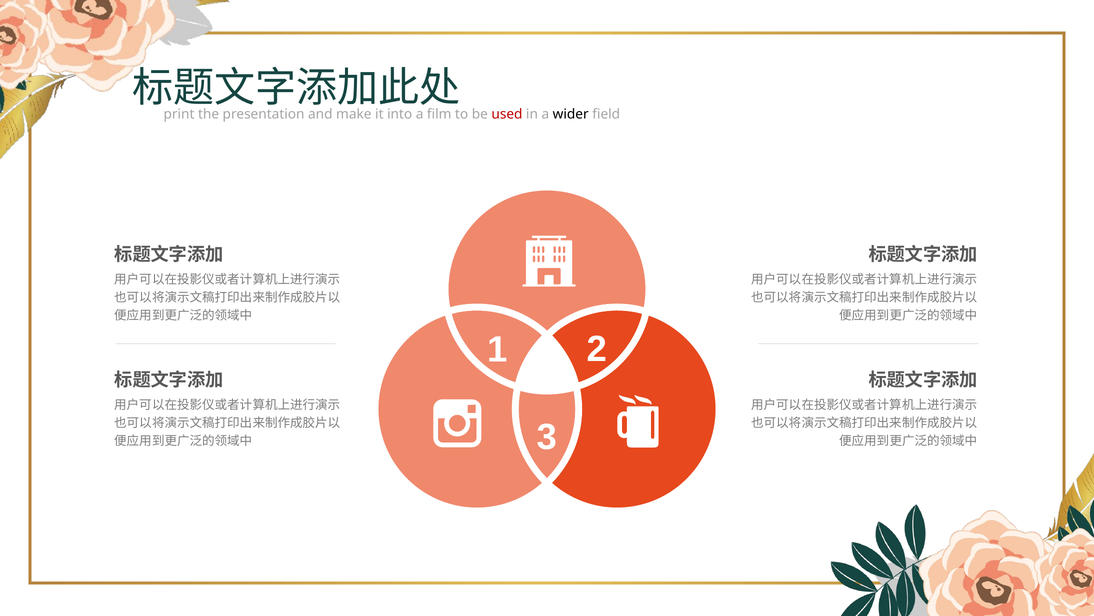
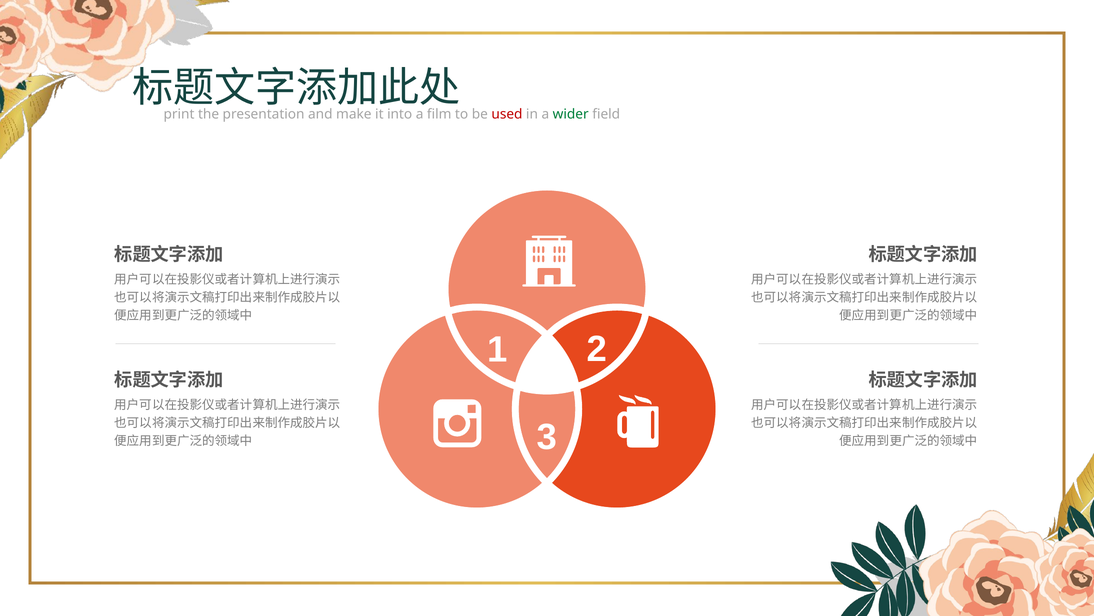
wider colour: black -> green
